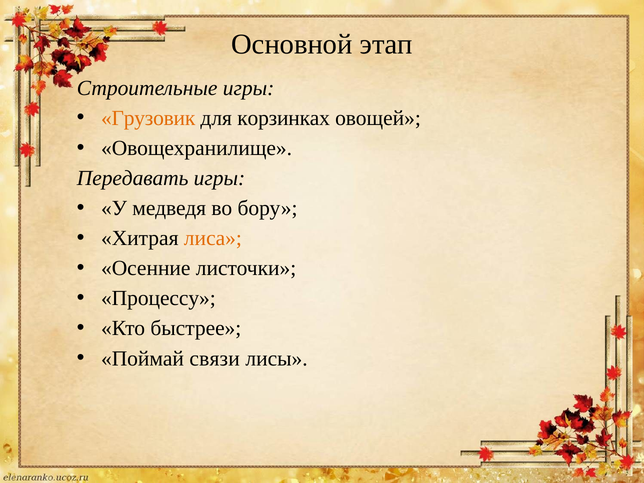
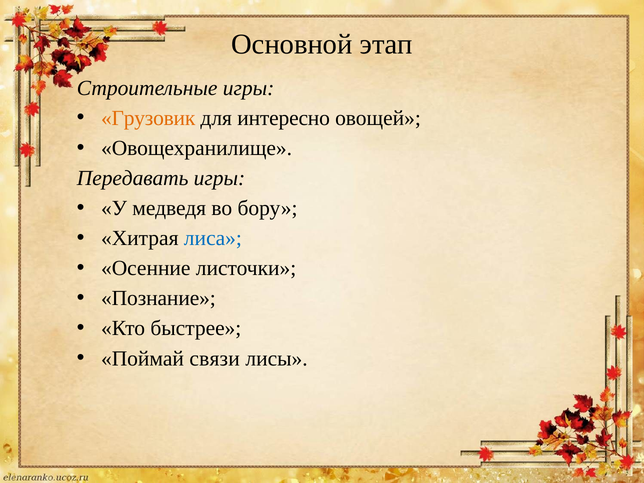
корзинках: корзинках -> интересно
лиса colour: orange -> blue
Процессу: Процессу -> Познание
